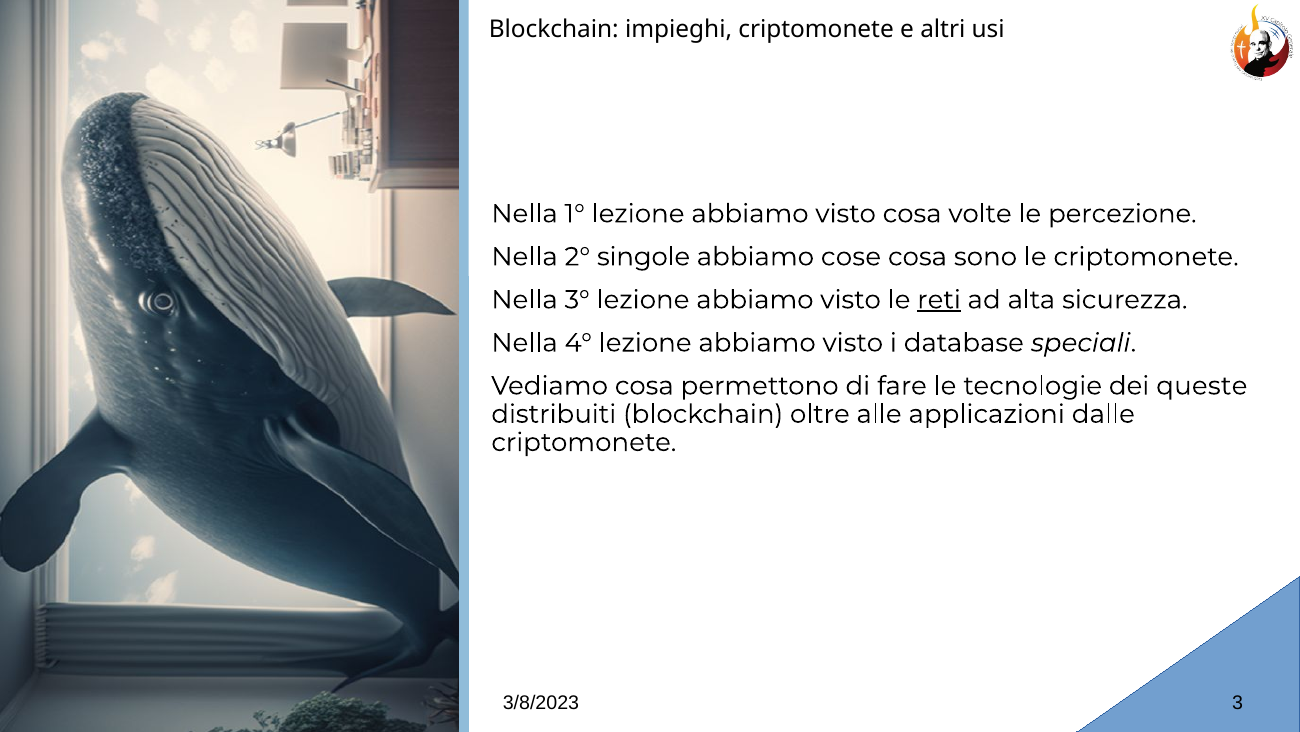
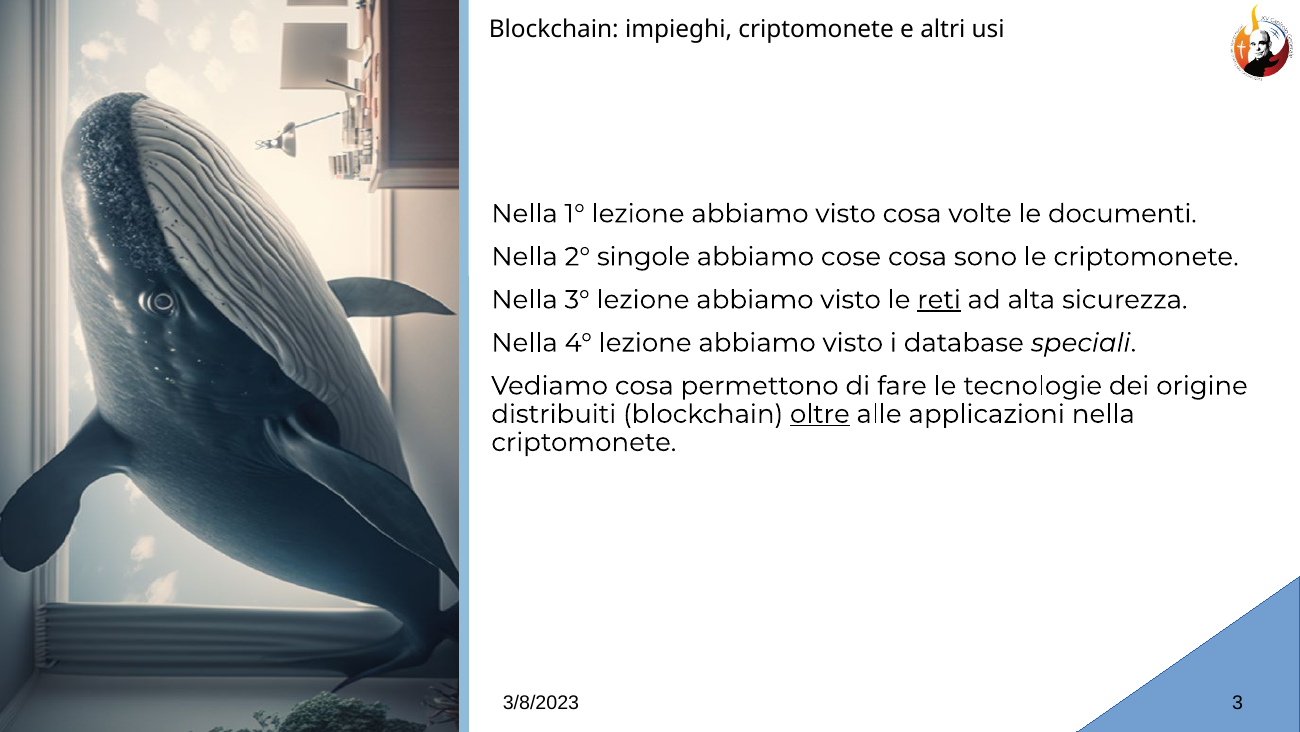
percezione: percezione -> documenti
queste: queste -> origine
oltre underline: none -> present
applicazioni dalle: dalle -> nella
